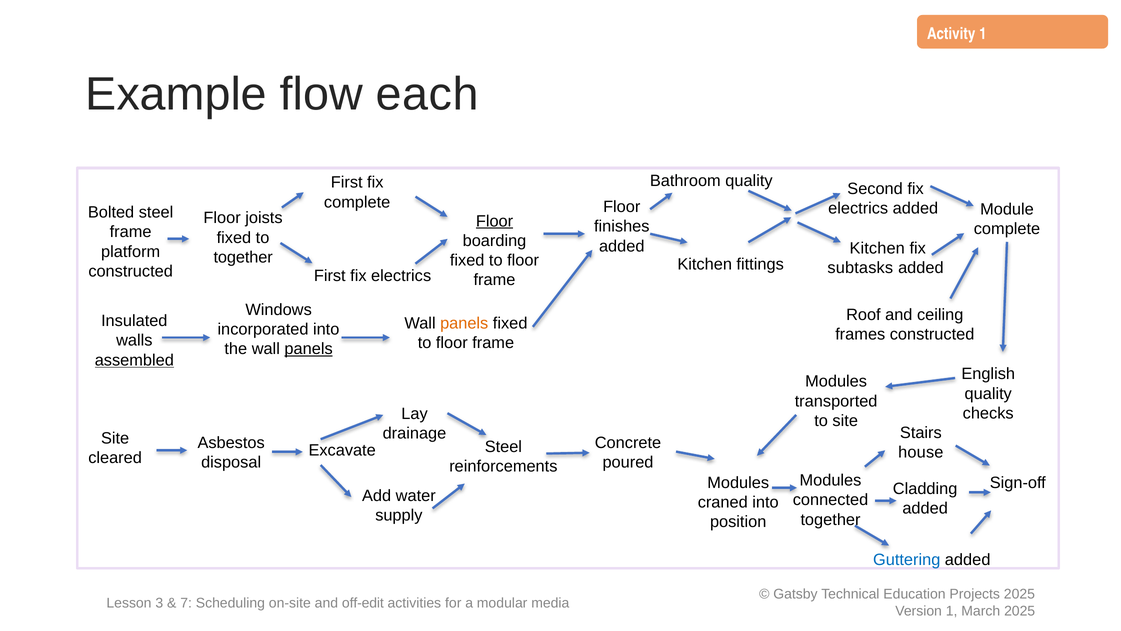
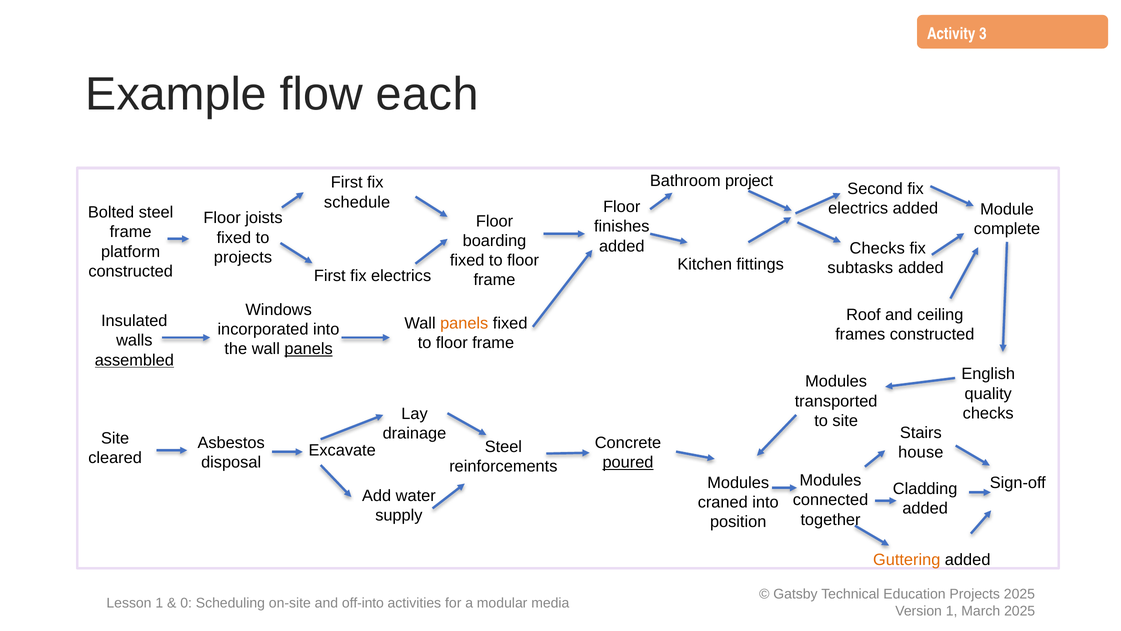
Activity 1: 1 -> 3
Bathroom quality: quality -> project
complete at (357, 202): complete -> schedule
Floor at (495, 221) underline: present -> none
Kitchen at (877, 248): Kitchen -> Checks
together at (243, 257): together -> projects
poured underline: none -> present
Guttering colour: blue -> orange
Lesson 3: 3 -> 1
7: 7 -> 0
off-edit: off-edit -> off-into
